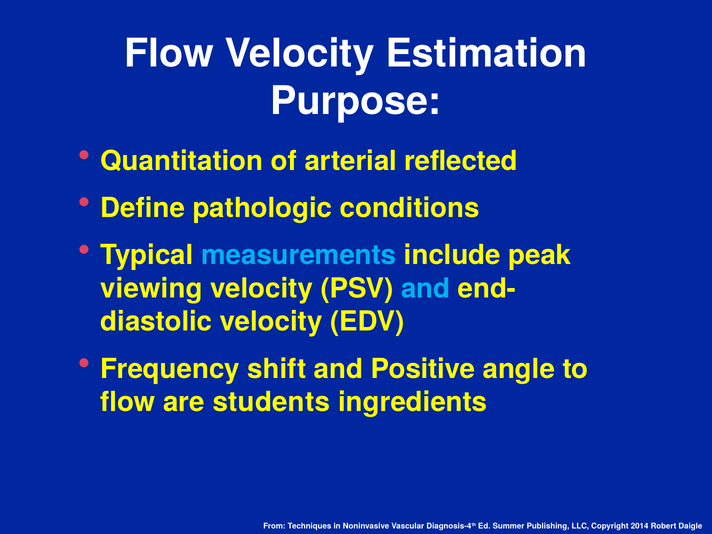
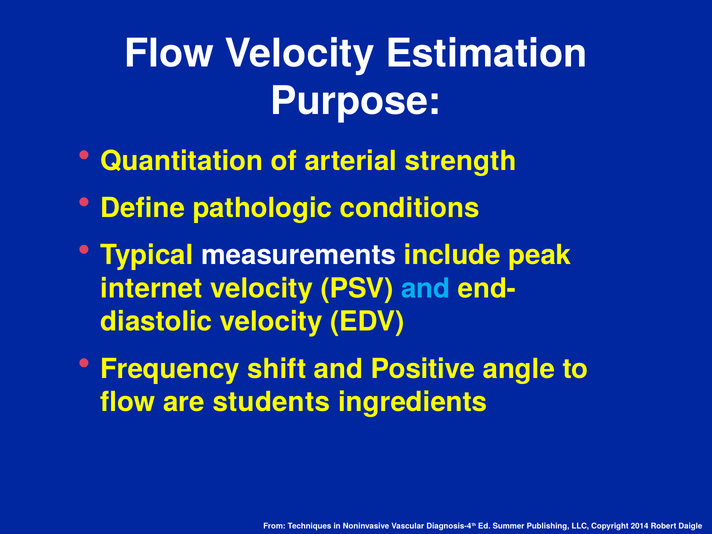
reflected: reflected -> strength
measurements colour: light blue -> white
viewing: viewing -> internet
